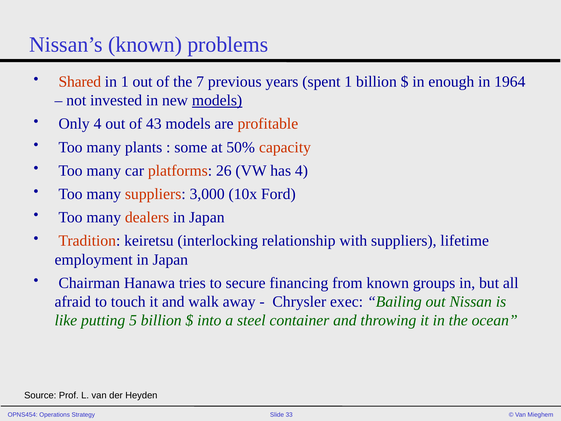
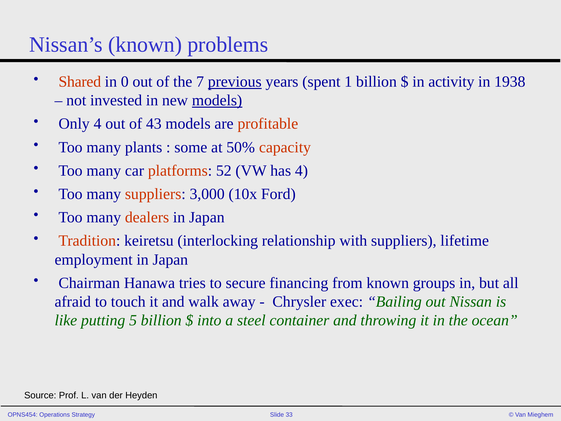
in 1: 1 -> 0
previous underline: none -> present
enough: enough -> activity
1964: 1964 -> 1938
26: 26 -> 52
